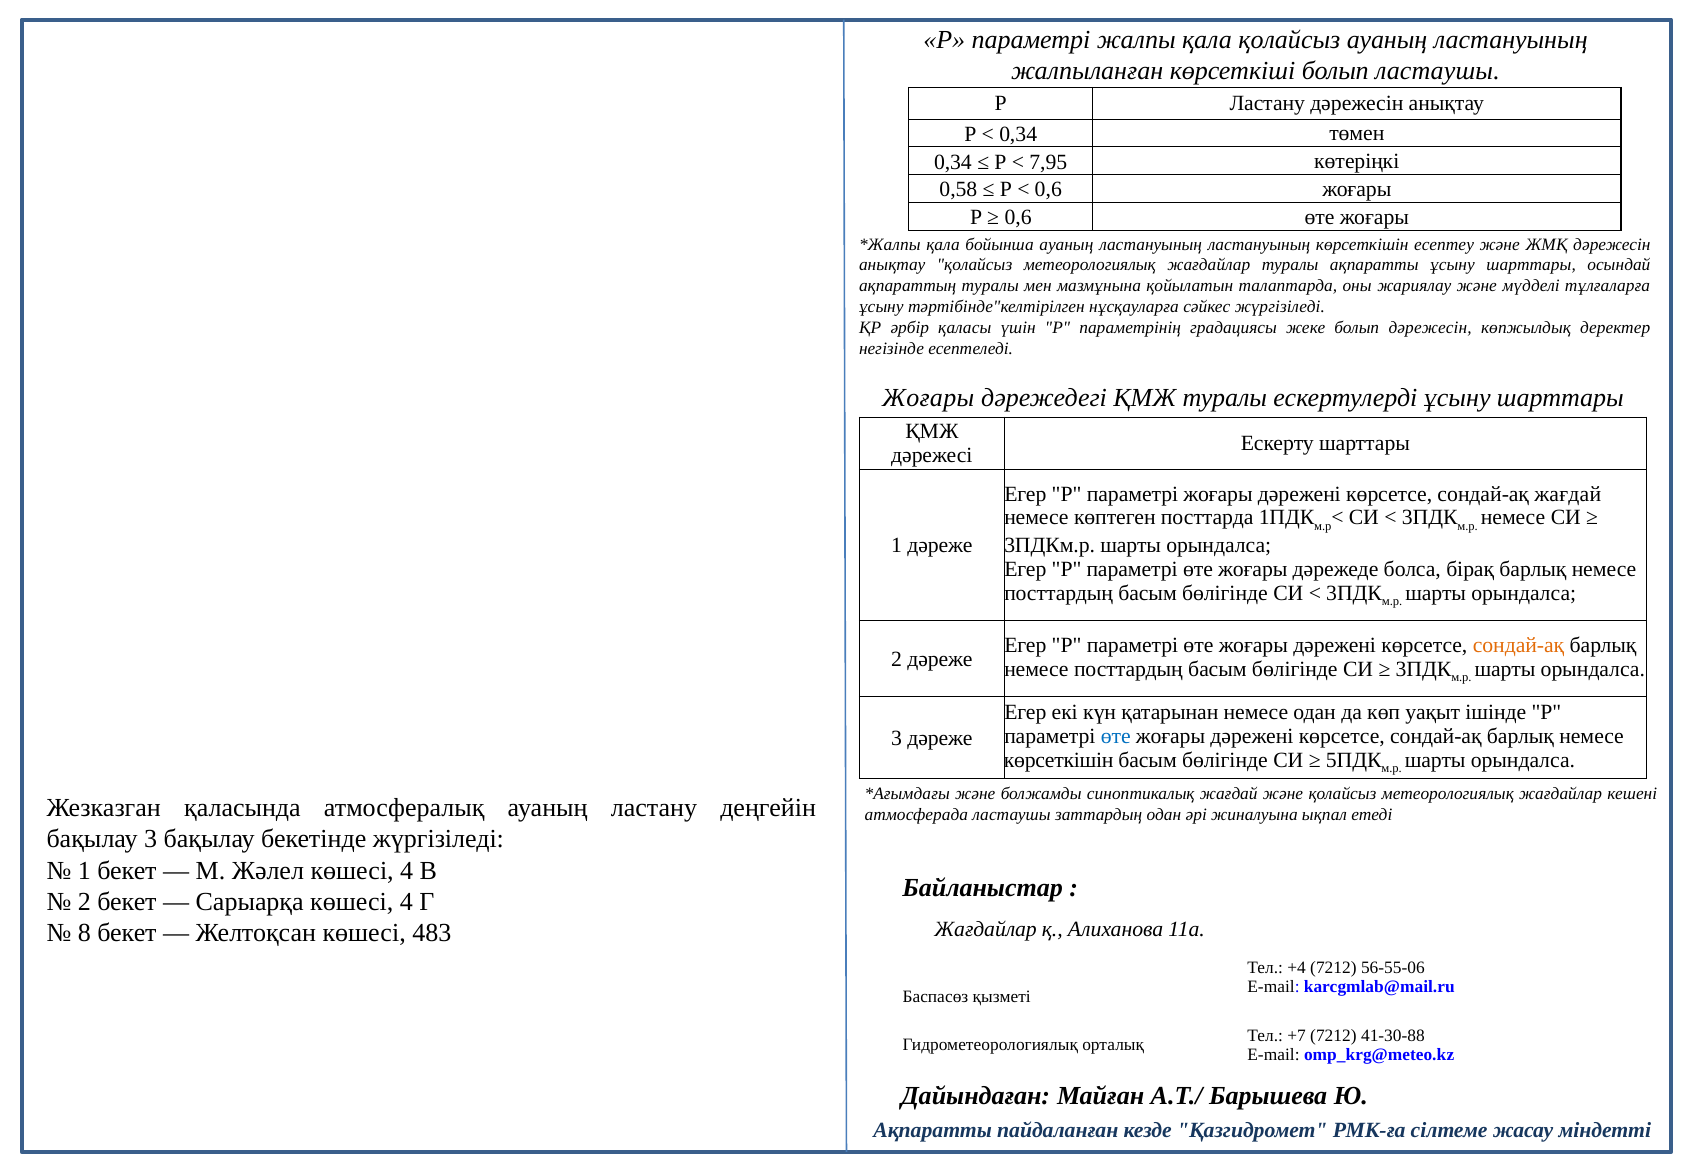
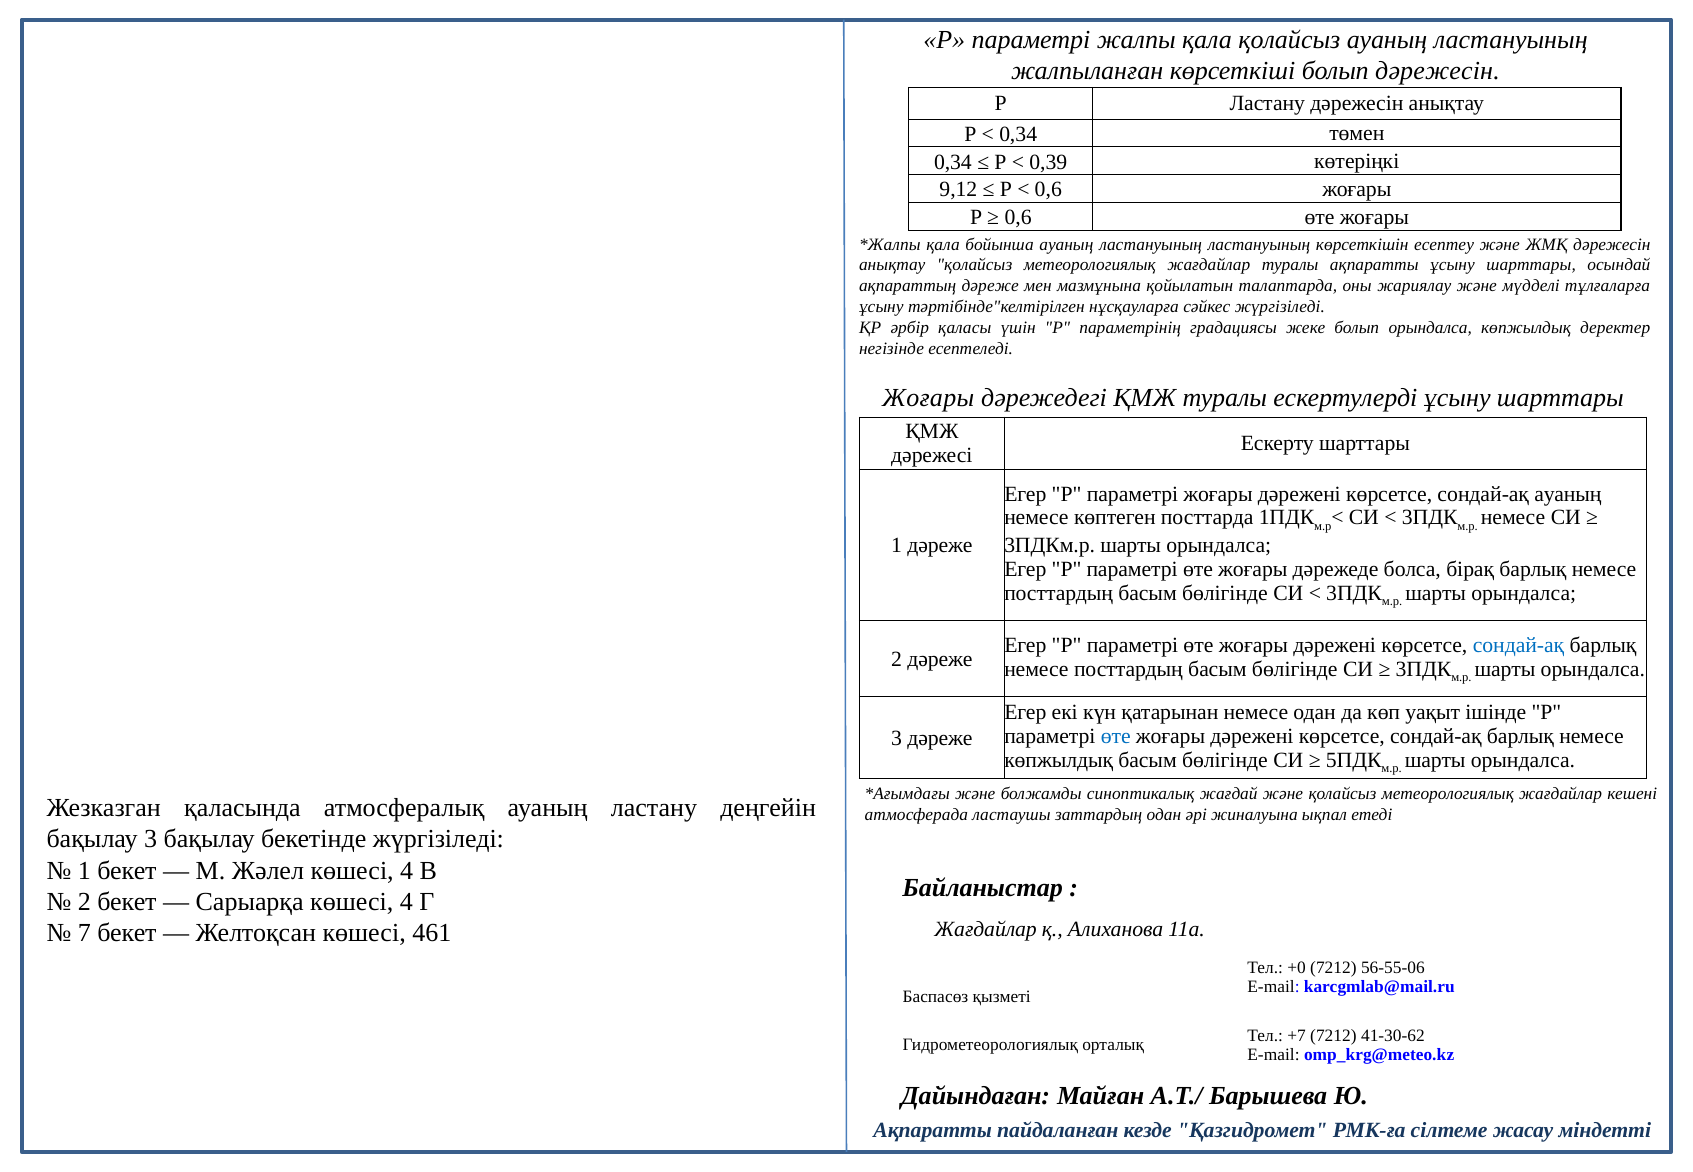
болып ластаушы: ластаушы -> дәрежесін
7,95: 7,95 -> 0,39
0,58: 0,58 -> 9,12
ақпараттың туралы: туралы -> дәреже
болып дәрежесін: дәрежесін -> орындалса
сондай-ақ жағдай: жағдай -> ауаның
сондай-ақ at (1519, 645) colour: orange -> blue
көрсеткішін at (1059, 760): көрсеткішін -> көпжылдық
8: 8 -> 7
483: 483 -> 461
+4: +4 -> +0
41-30-88: 41-30-88 -> 41-30-62
